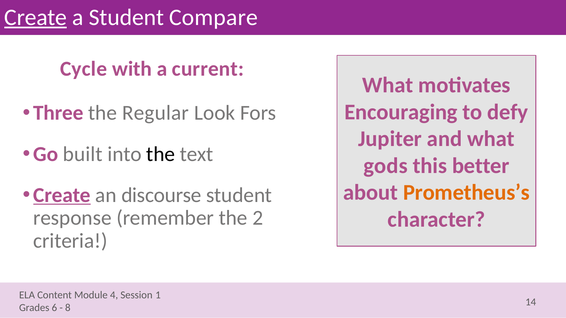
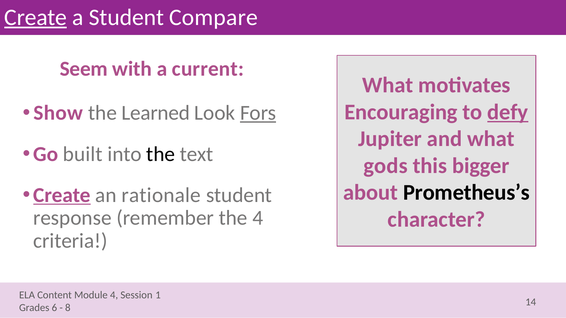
Cycle: Cycle -> Seem
Three: Three -> Show
Regular: Regular -> Learned
Fors underline: none -> present
defy underline: none -> present
better: better -> bigger
Prometheus’s colour: orange -> black
discourse: discourse -> rationale
the 2: 2 -> 4
